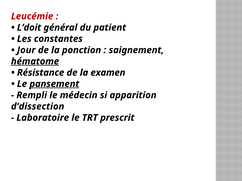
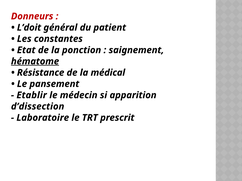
Leucémie: Leucémie -> Donneurs
Jour: Jour -> Etat
examen: examen -> médical
pansement underline: present -> none
Rempli: Rempli -> Etablir
